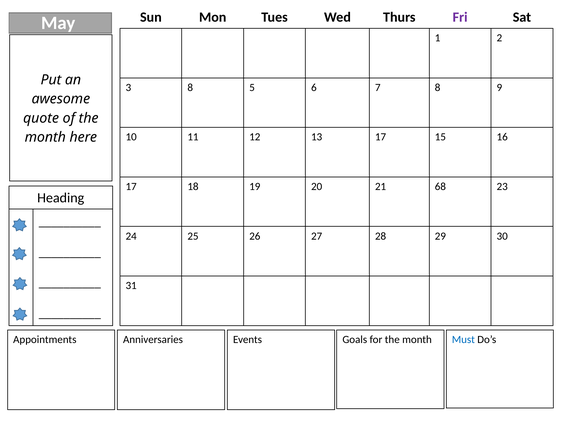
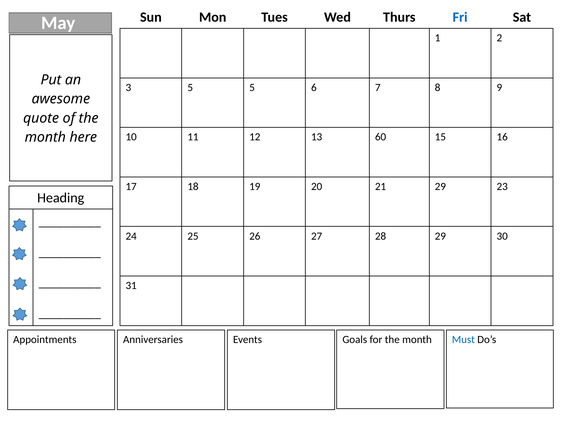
Fri colour: purple -> blue
3 8: 8 -> 5
13 17: 17 -> 60
21 68: 68 -> 29
